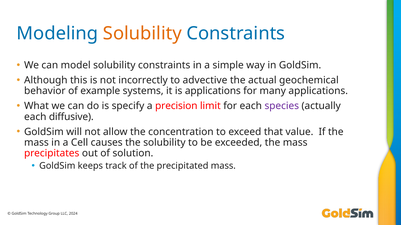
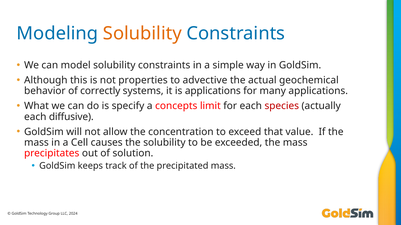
incorrectly: incorrectly -> properties
example: example -> correctly
precision: precision -> concepts
species colour: purple -> red
